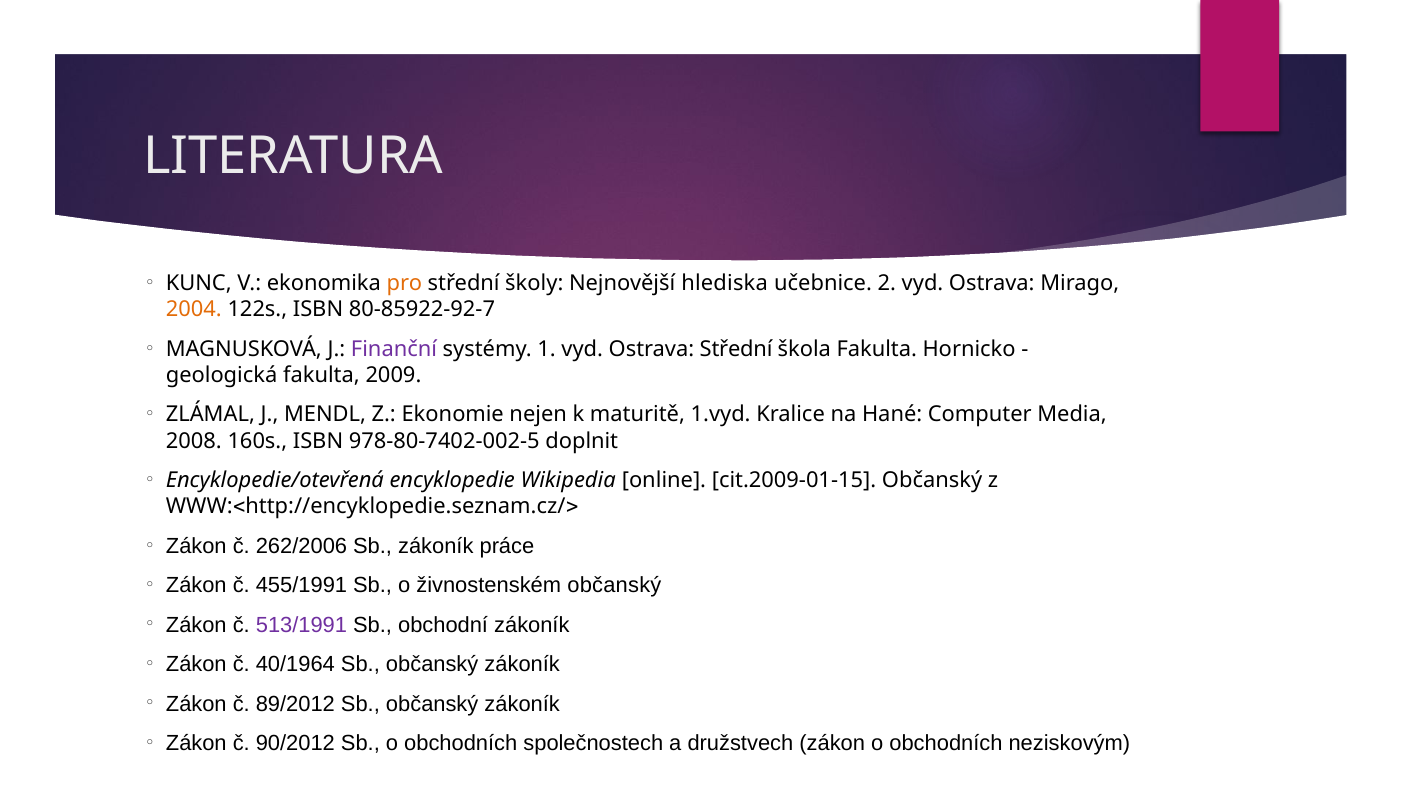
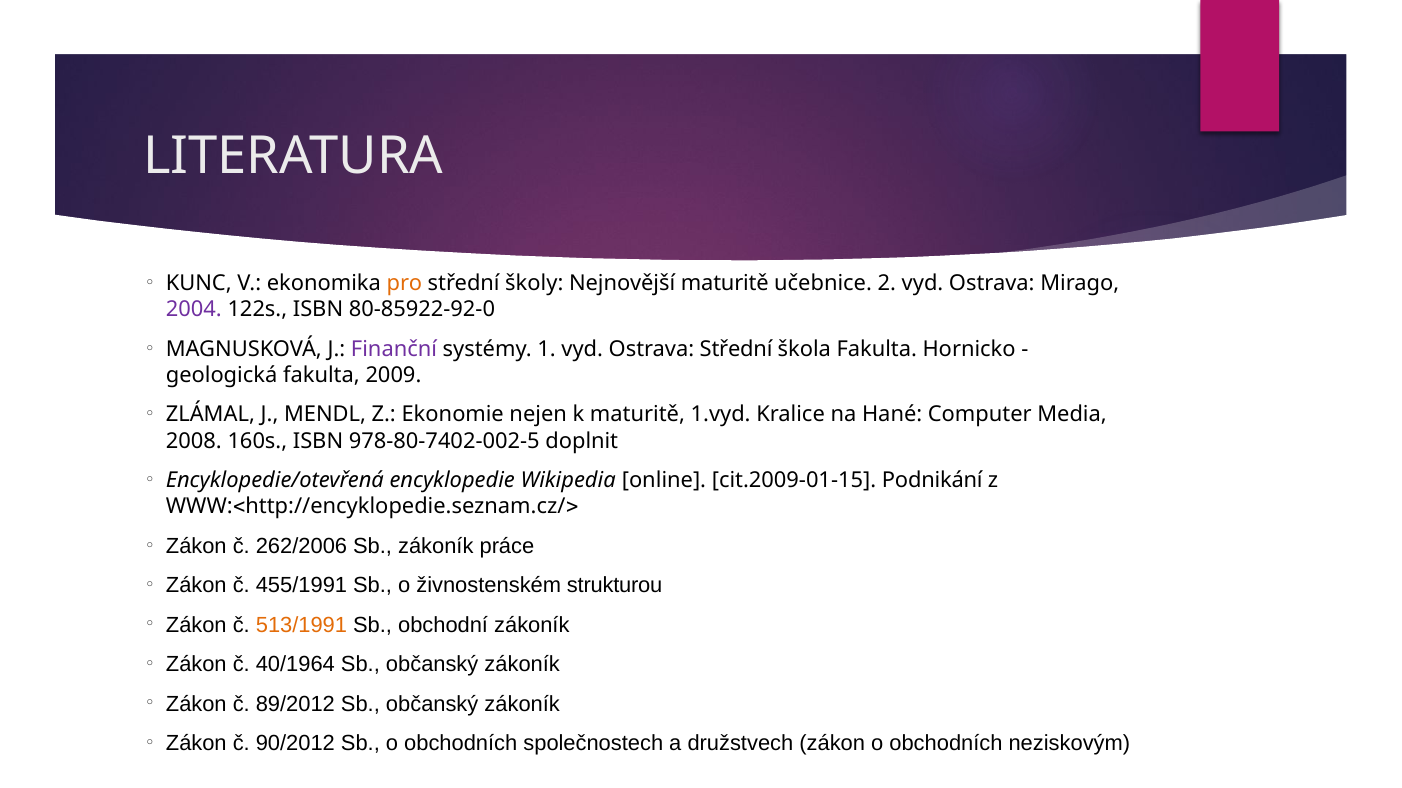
Nejnovější hlediska: hlediska -> maturitě
2004 colour: orange -> purple
80-85922-92-7: 80-85922-92-7 -> 80-85922-92-0
cit.2009-01-15 Občanský: Občanský -> Podnikání
živnostenském občanský: občanský -> strukturou
513/1991 colour: purple -> orange
